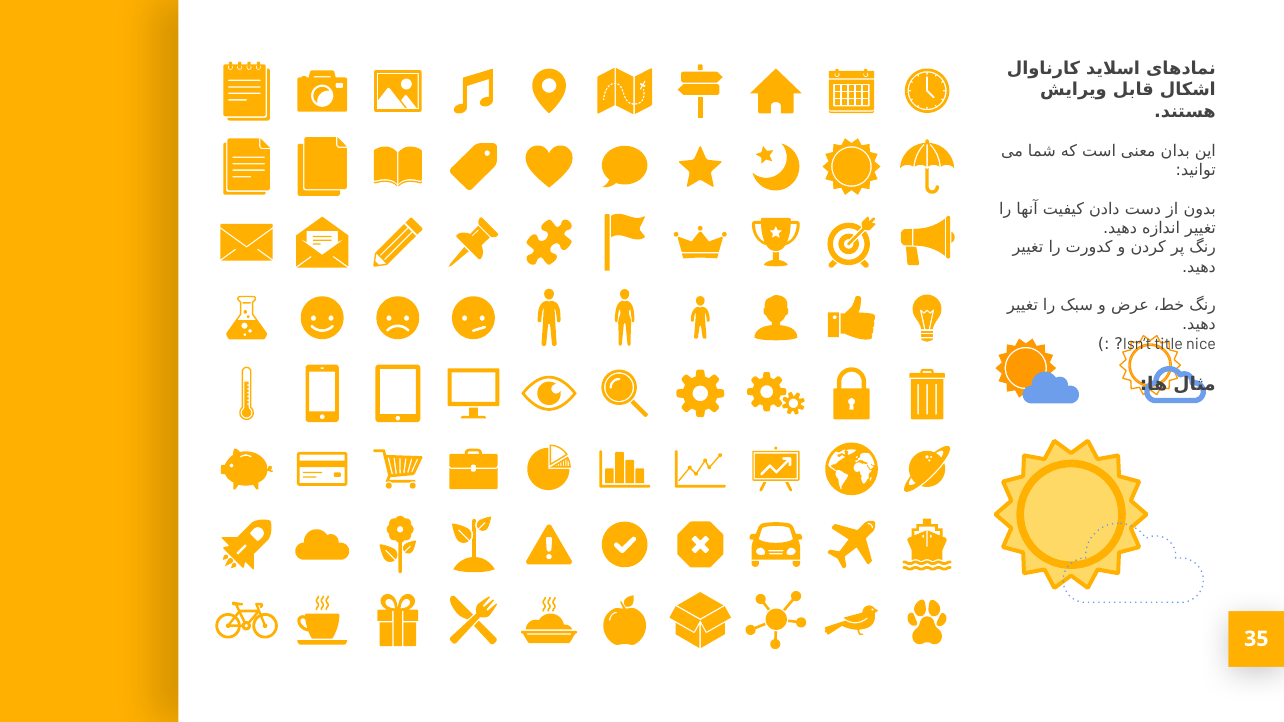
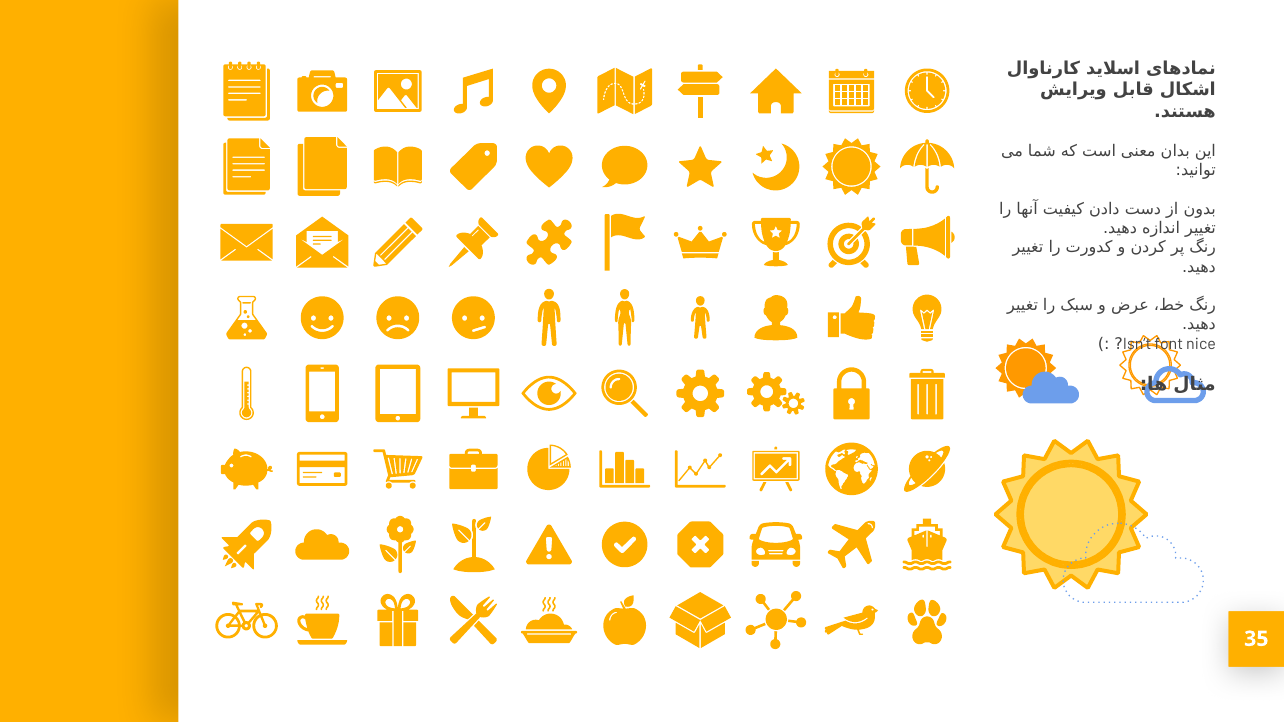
title: title -> font
